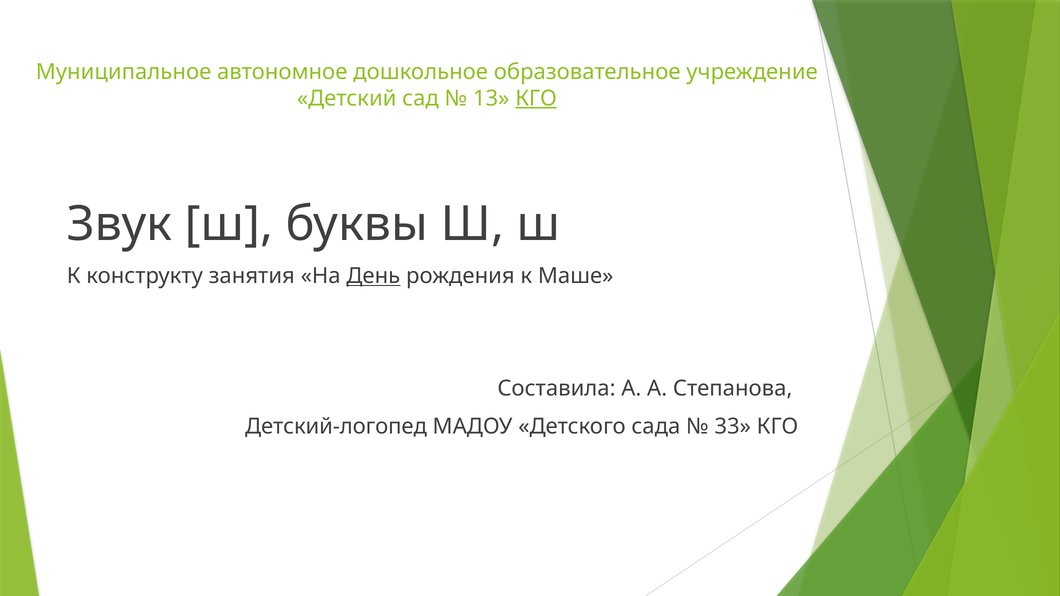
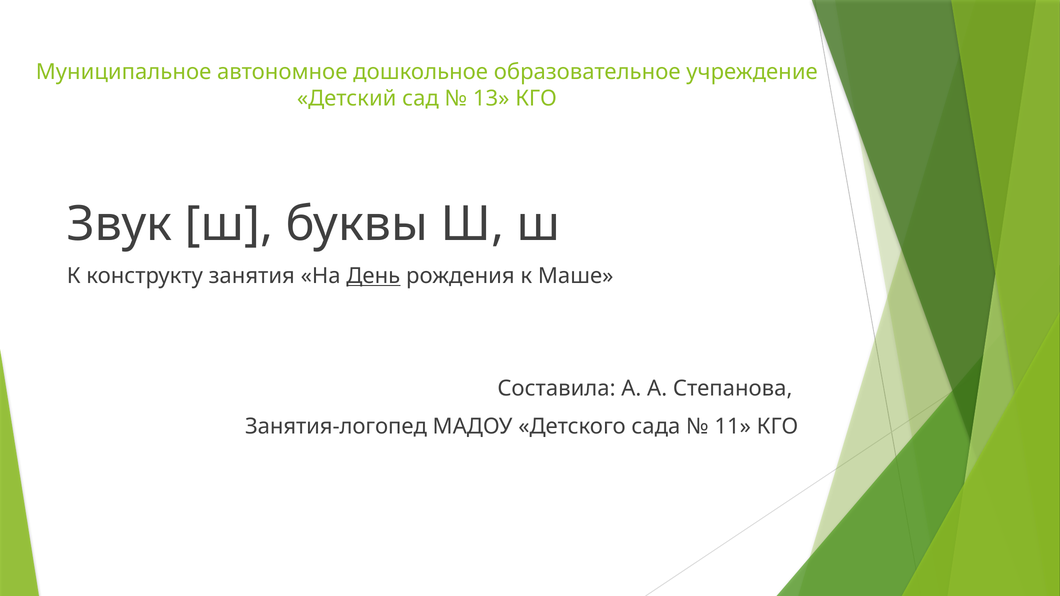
КГО at (536, 98) underline: present -> none
Детский-логопед: Детский-логопед -> Занятия-логопед
33: 33 -> 11
